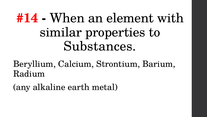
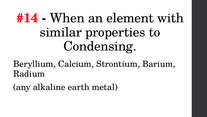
Substances: Substances -> Condensing
